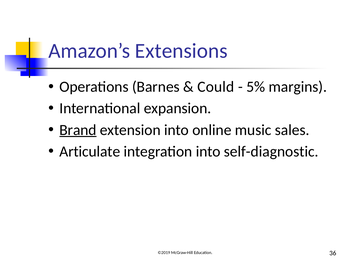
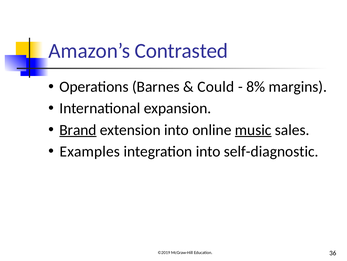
Extensions: Extensions -> Contrasted
5%: 5% -> 8%
music underline: none -> present
Articulate: Articulate -> Examples
